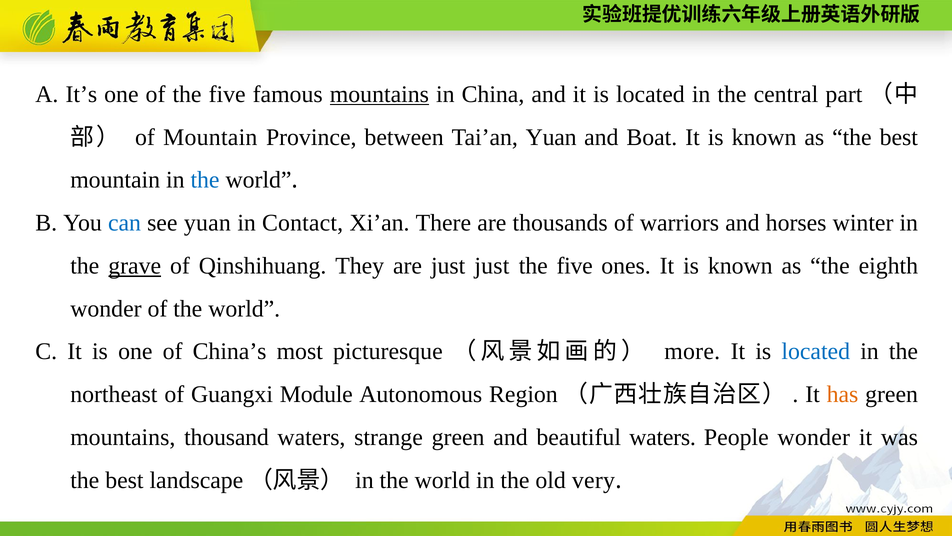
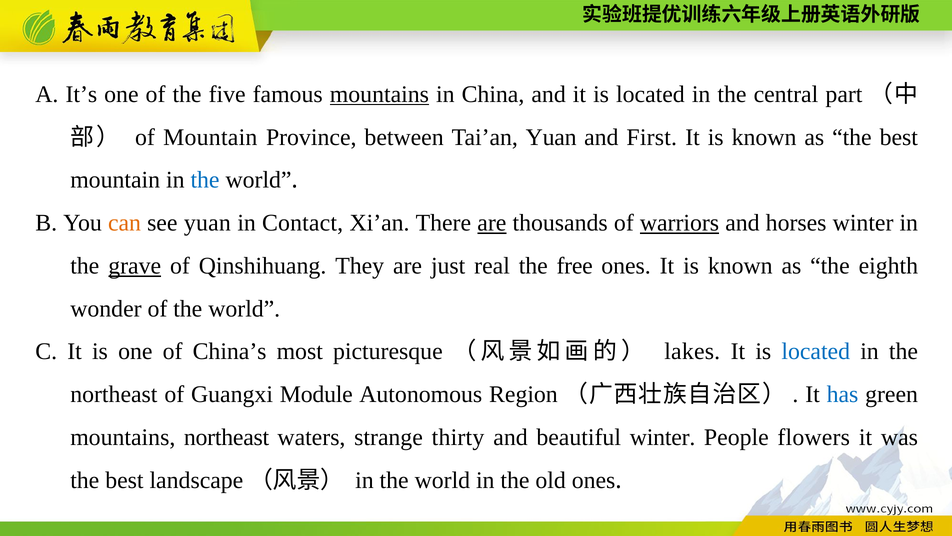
Boat: Boat -> First
can colour: blue -> orange
are at (492, 223) underline: none -> present
warriors underline: none -> present
just just: just -> real
five at (575, 266): five -> free
more: more -> lakes
has colour: orange -> blue
mountains thousand: thousand -> northeast
strange green: green -> thirty
beautiful waters: waters -> winter
People wonder: wonder -> flowers
old very: very -> ones
